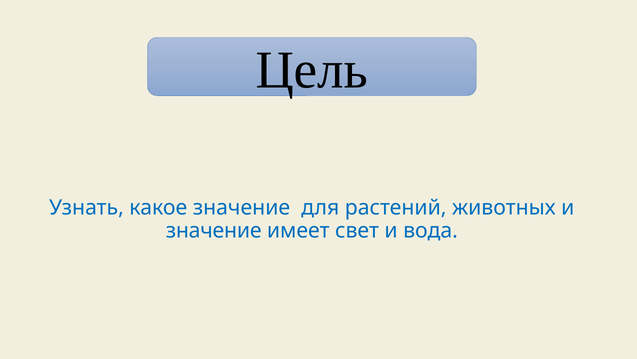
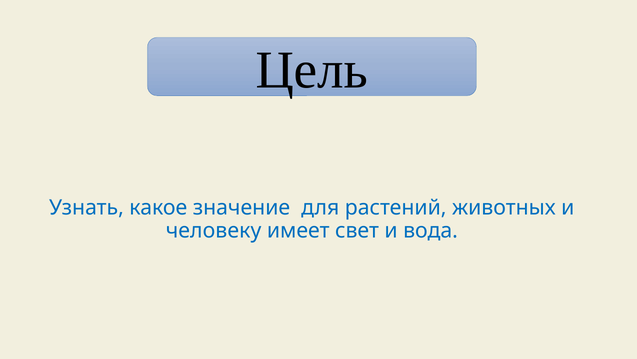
значение at (214, 230): значение -> человеку
